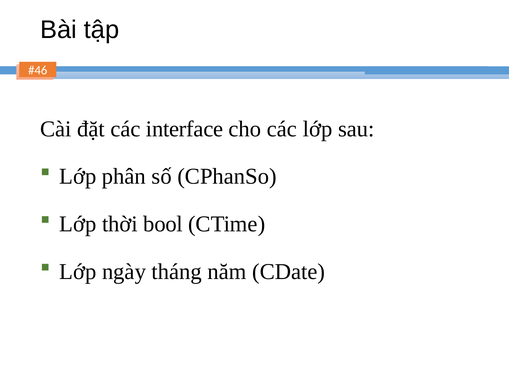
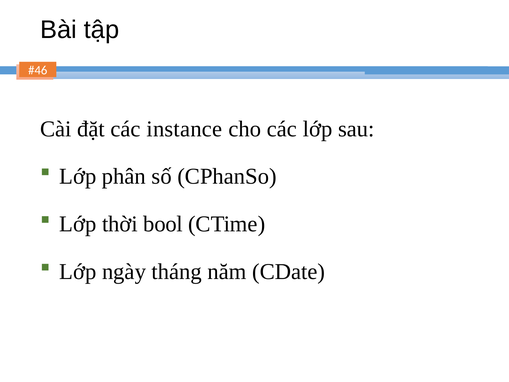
interface: interface -> instance
